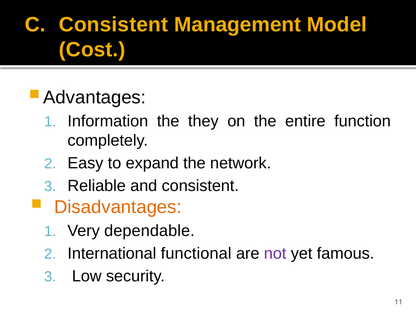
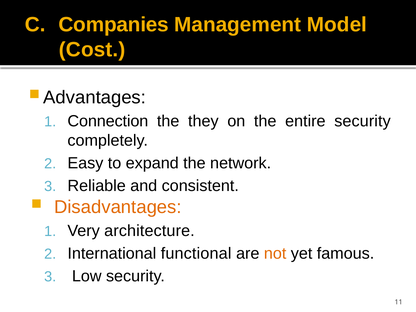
Consistent at (113, 25): Consistent -> Companies
Information: Information -> Connection
entire function: function -> security
dependable: dependable -> architecture
not colour: purple -> orange
